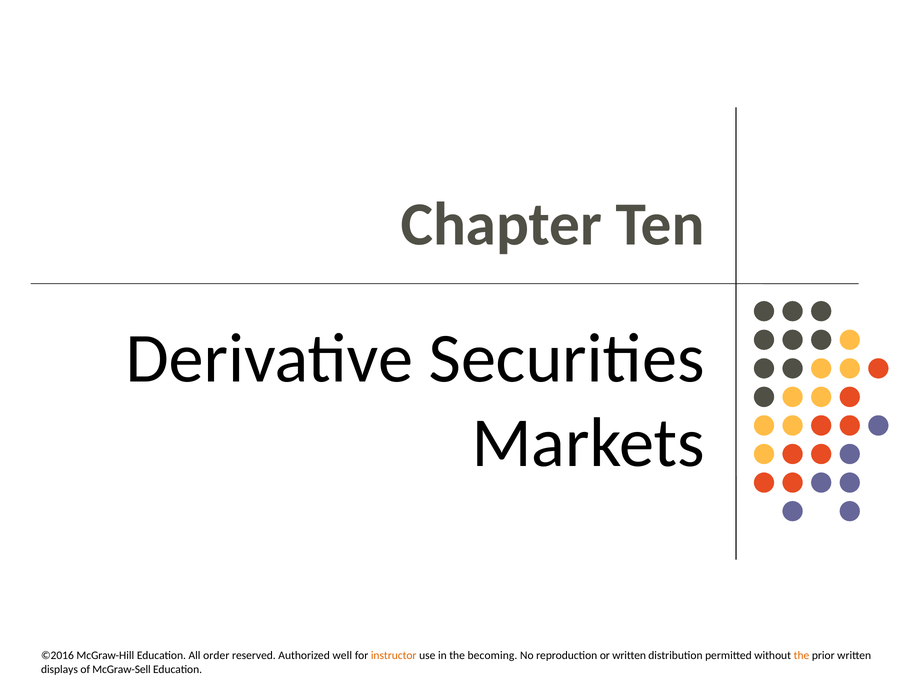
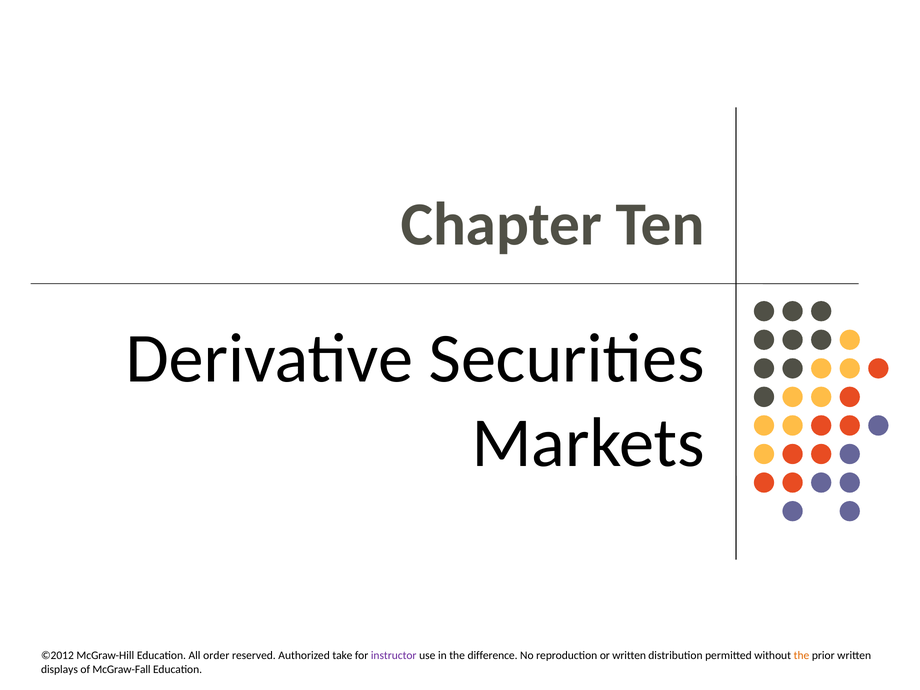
©2016: ©2016 -> ©2012
well: well -> take
instructor colour: orange -> purple
becoming: becoming -> difference
McGraw-Sell: McGraw-Sell -> McGraw-Fall
